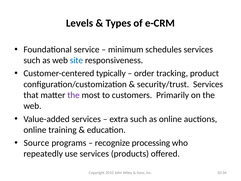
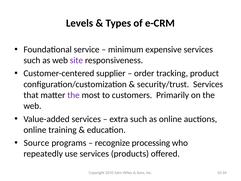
schedules: schedules -> expensive
site colour: blue -> purple
typically: typically -> supplier
